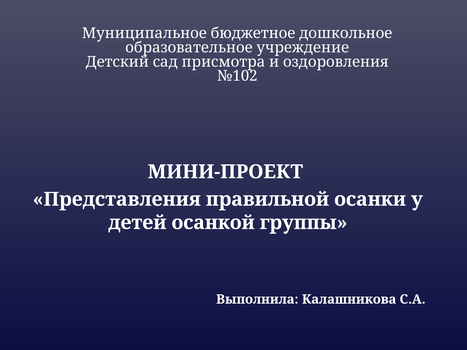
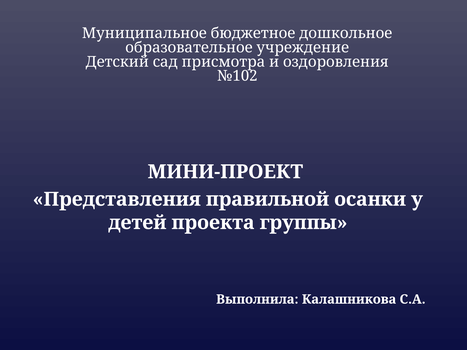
осанкой: осанкой -> проекта
